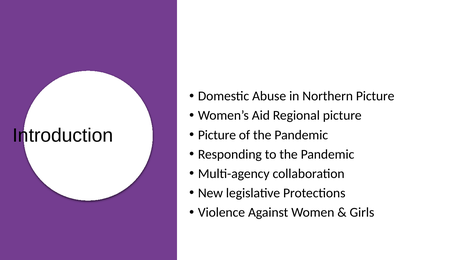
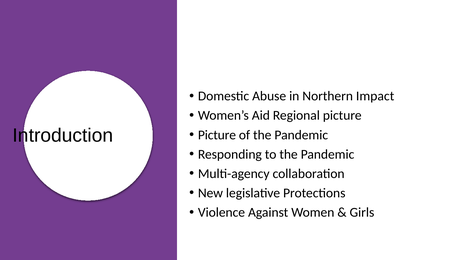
Northern Picture: Picture -> Impact
